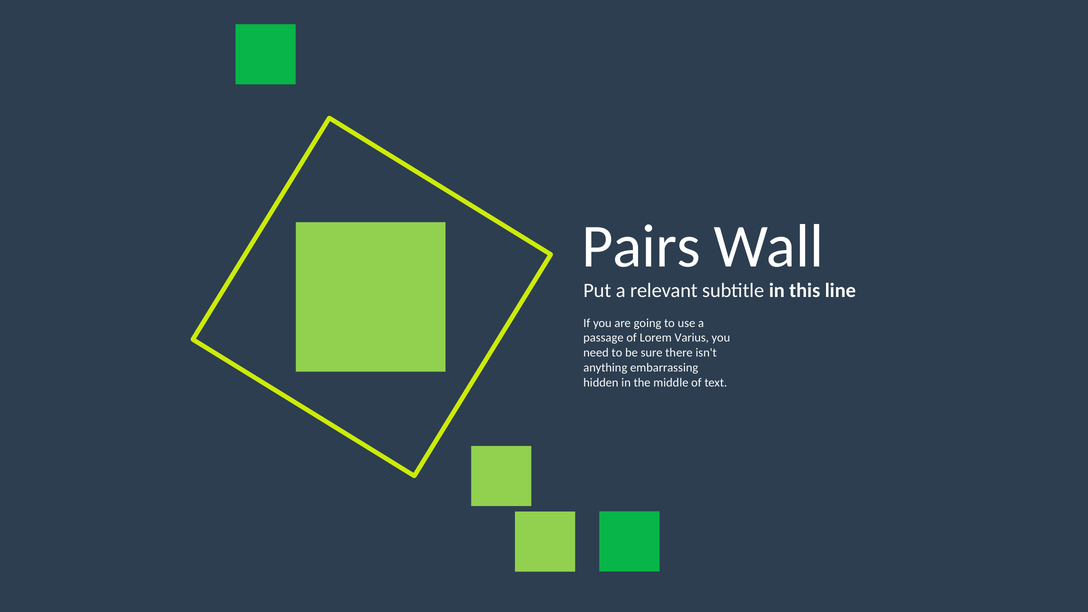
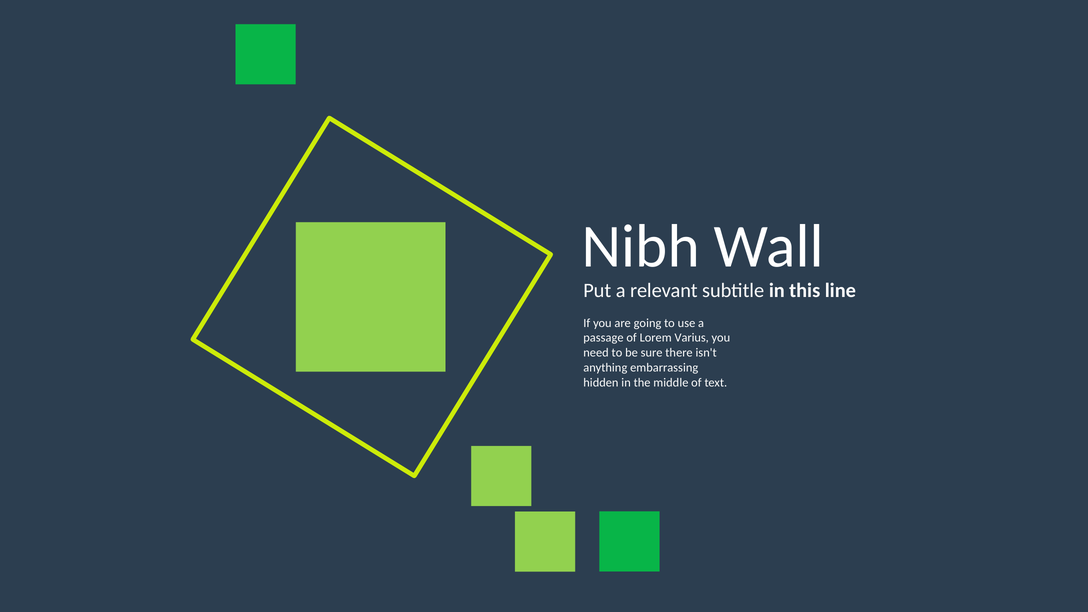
Pairs: Pairs -> Nibh
